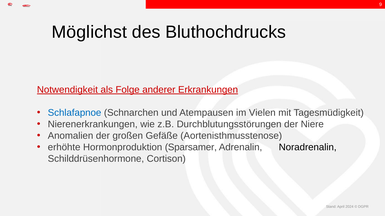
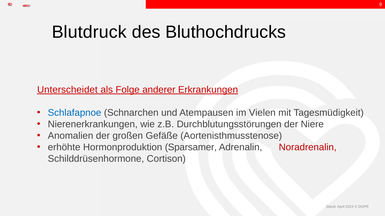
Möglichst: Möglichst -> Blutdruck
Notwendigkeit: Notwendigkeit -> Unterscheidet
Noradrenalin colour: black -> red
